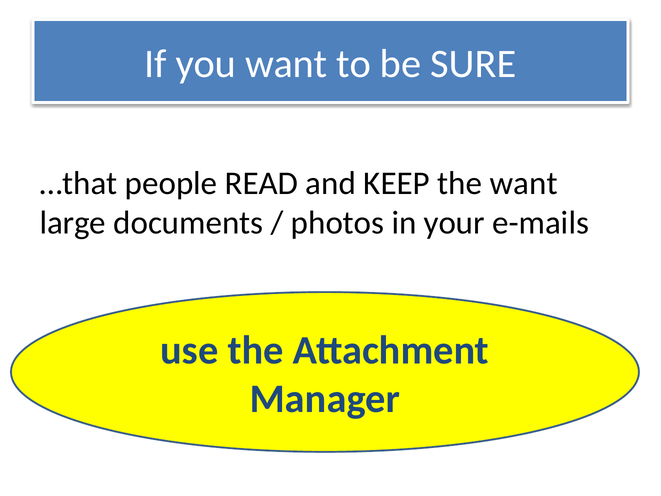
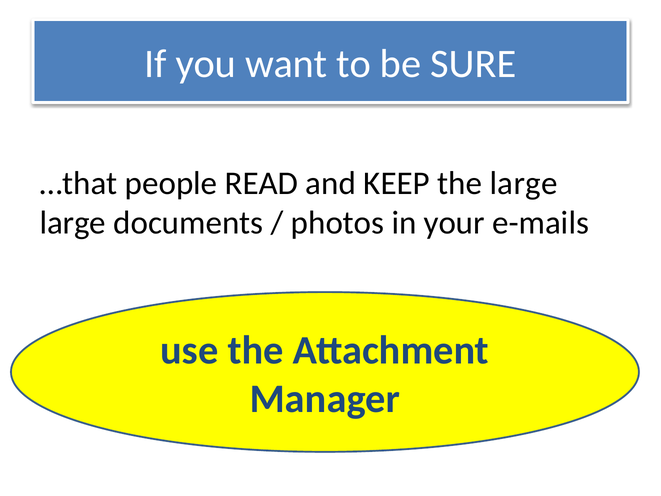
the want: want -> large
